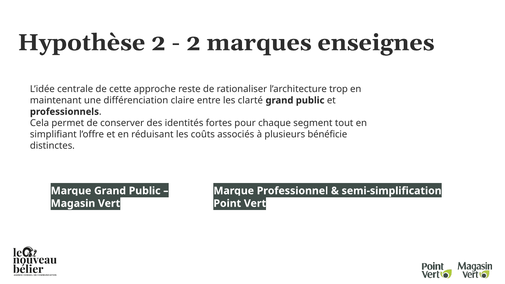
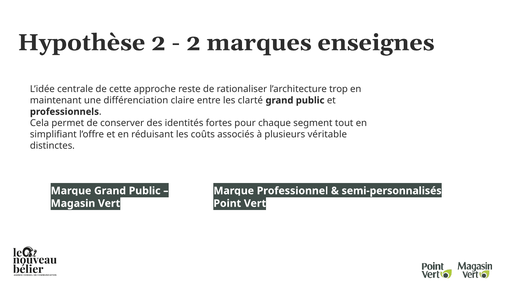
bénéficie: bénéficie -> véritable
semi-simplification: semi-simplification -> semi-personnalisés
